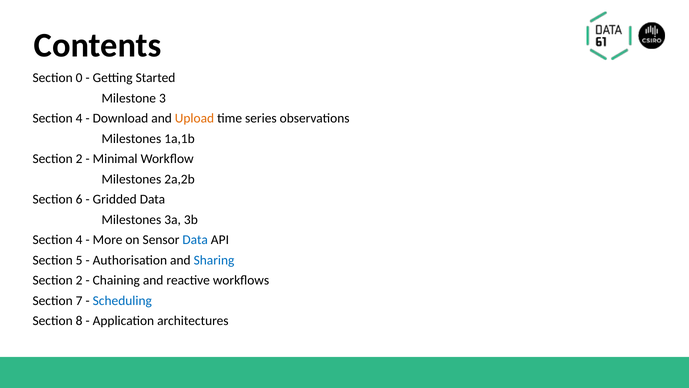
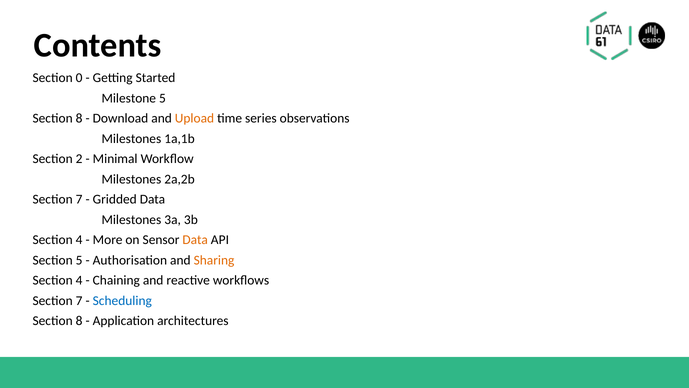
Milestone 3: 3 -> 5
4 at (79, 118): 4 -> 8
6 at (79, 199): 6 -> 7
Data at (195, 240) colour: blue -> orange
Sharing colour: blue -> orange
2 at (79, 280): 2 -> 4
